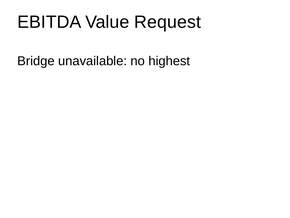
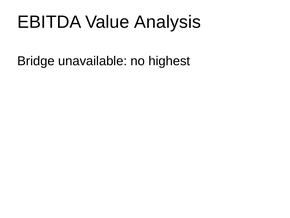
Request: Request -> Analysis
